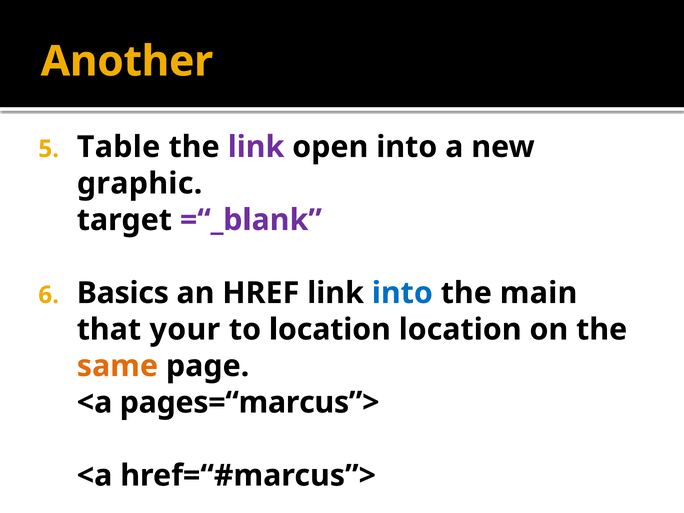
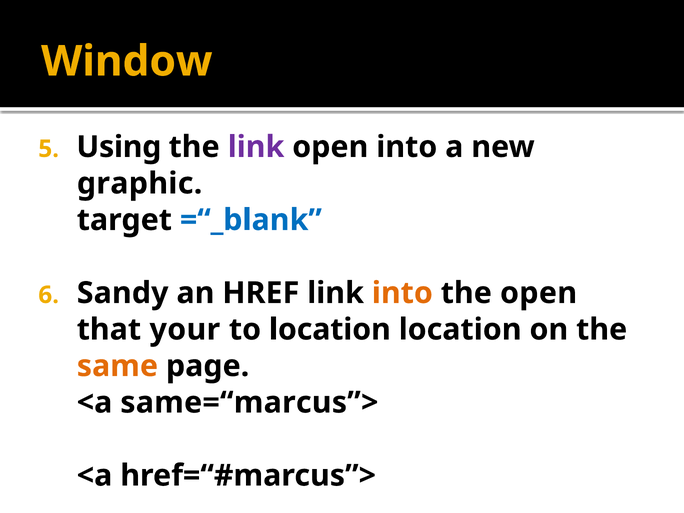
Another: Another -> Window
Table: Table -> Using
=“_blank colour: purple -> blue
Basics: Basics -> Sandy
into at (402, 293) colour: blue -> orange
the main: main -> open
pages=“marcus”>: pages=“marcus”> -> same=“marcus”>
